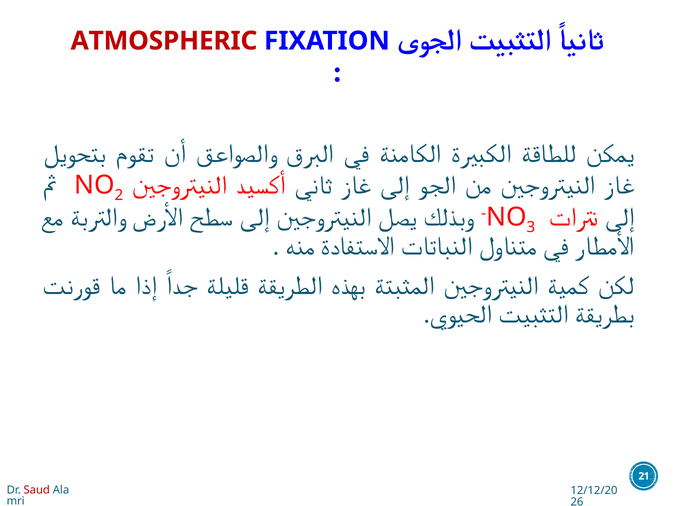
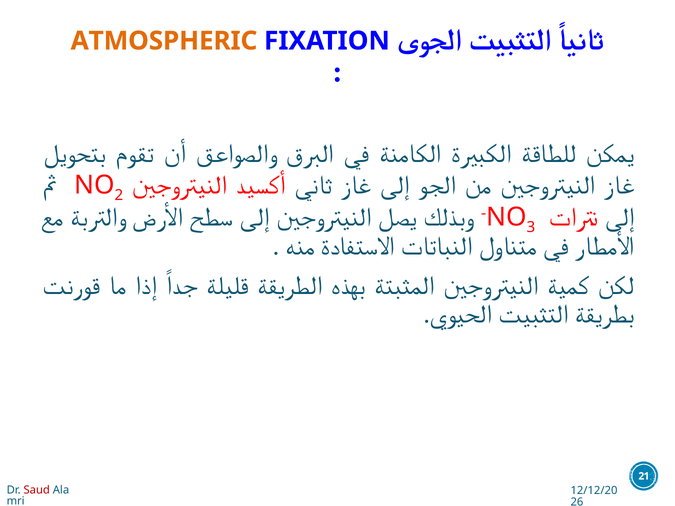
ATMOSPHERIC colour: red -> orange
